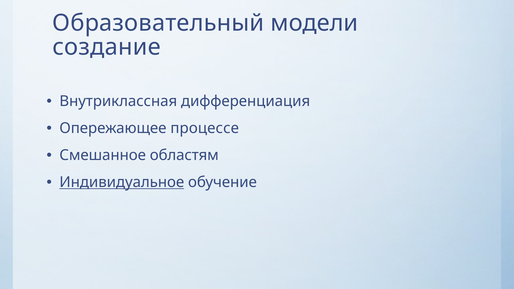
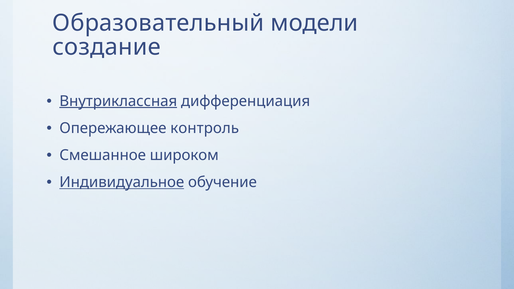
Внутриклассная underline: none -> present
процессе: процессе -> контроль
областям: областям -> широком
